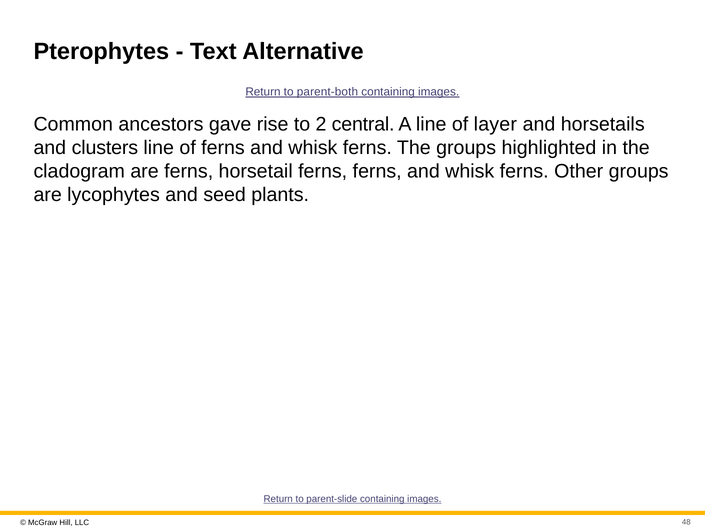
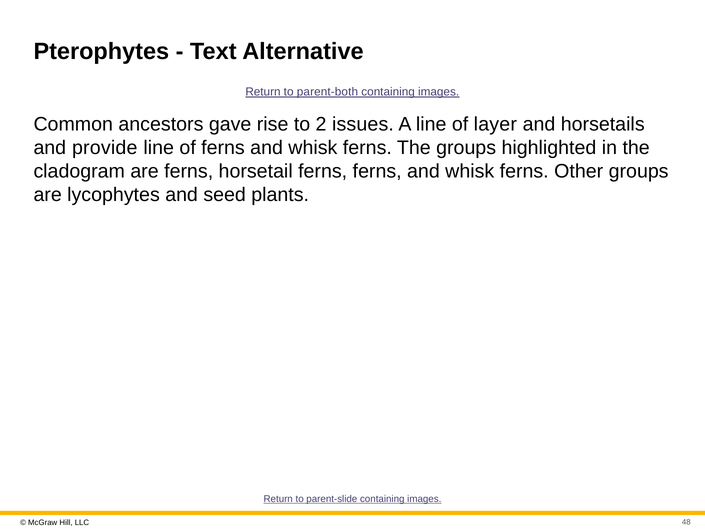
central: central -> issues
clusters: clusters -> provide
